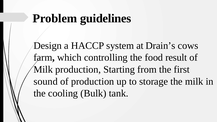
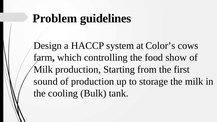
Drain’s: Drain’s -> Color’s
result: result -> show
